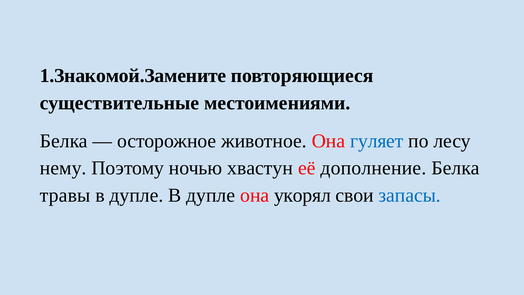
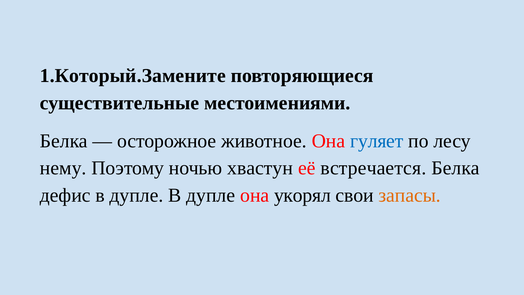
1.Знакомой.Замените: 1.Знакомой.Замените -> 1.Который.Замените
дополнение: дополнение -> встречается
травы: травы -> дефис
запасы colour: blue -> orange
